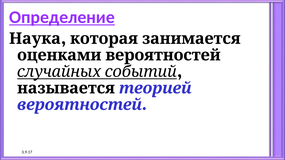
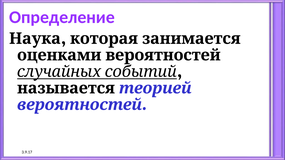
Определение underline: present -> none
